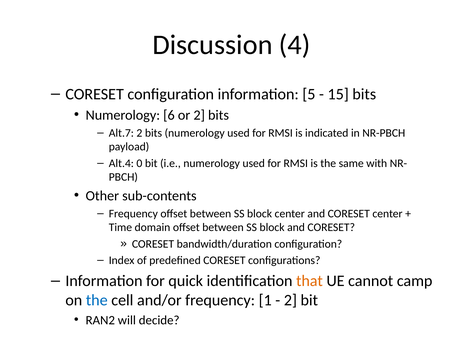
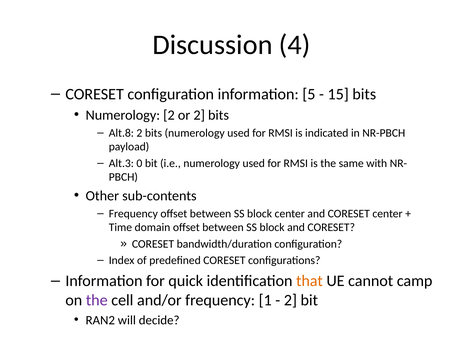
Numerology 6: 6 -> 2
Alt.7: Alt.7 -> Alt.8
Alt.4: Alt.4 -> Alt.3
the at (97, 300) colour: blue -> purple
